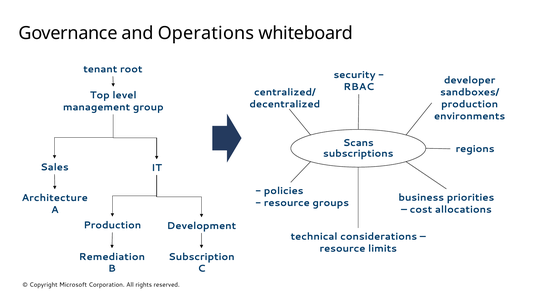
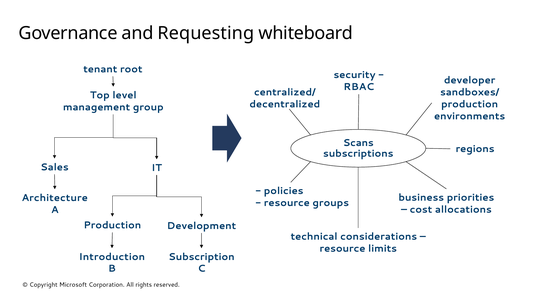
Operations: Operations -> Requesting
Remediation: Remediation -> Introduction
